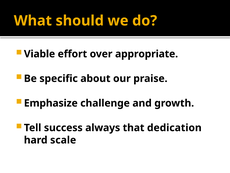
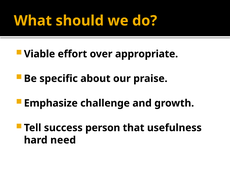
always: always -> person
dedication: dedication -> usefulness
scale: scale -> need
